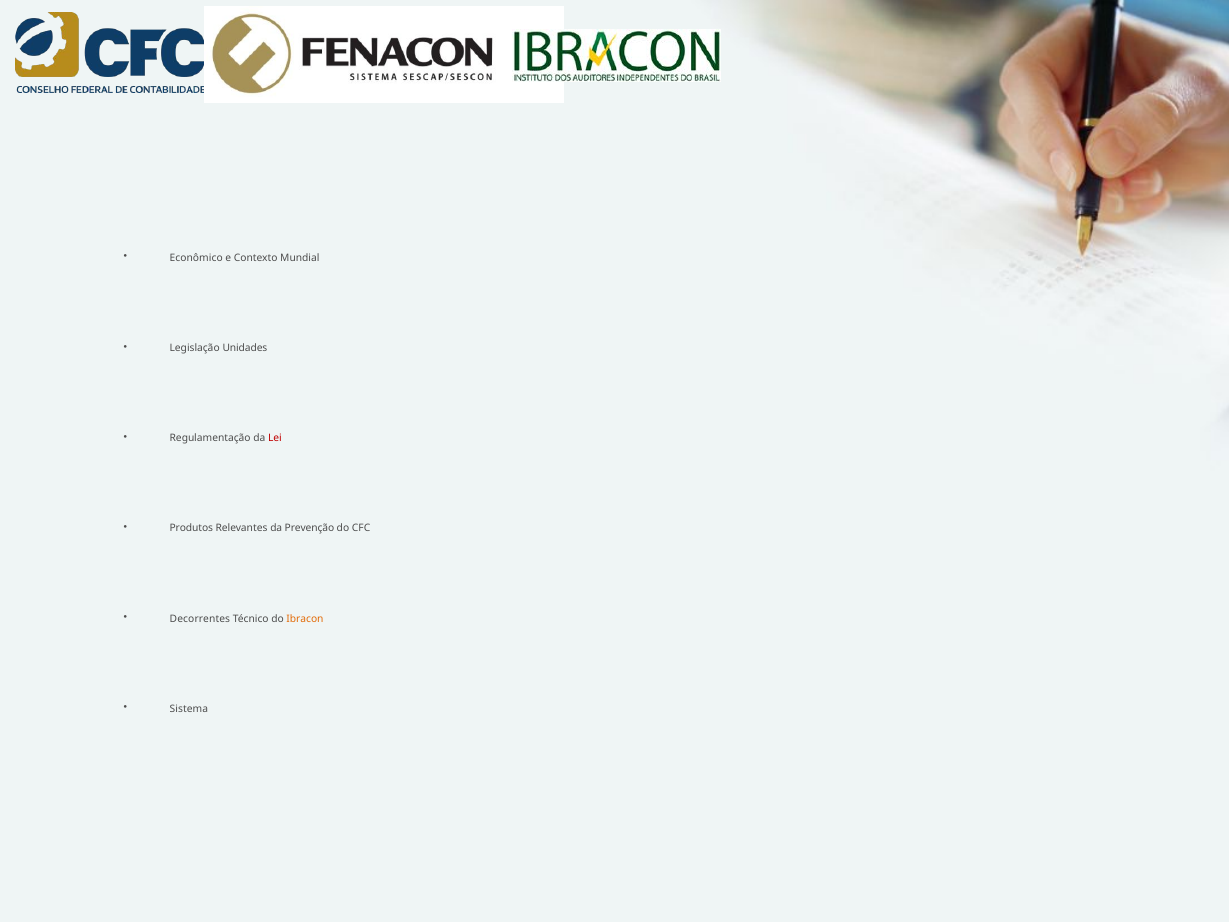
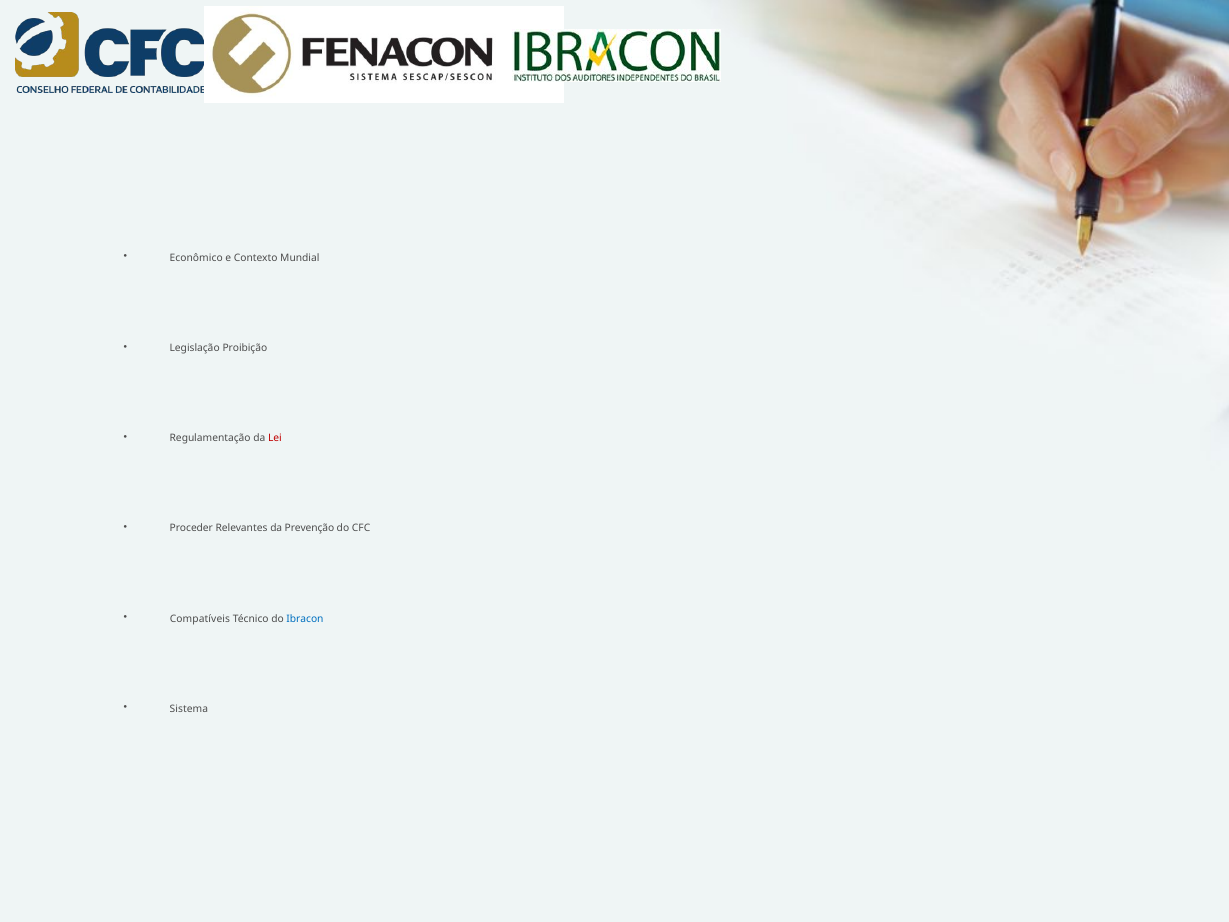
Unidades: Unidades -> Proibição
Produtos: Produtos -> Proceder
Decorrentes: Decorrentes -> Compatíveis
Ibracon colour: orange -> blue
